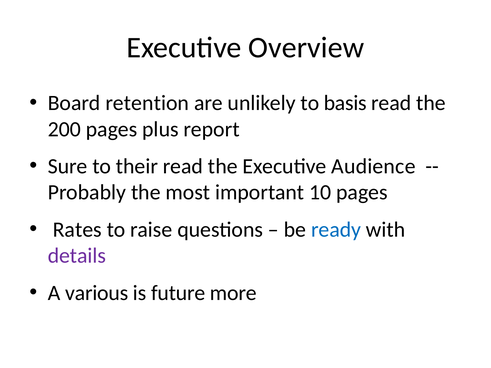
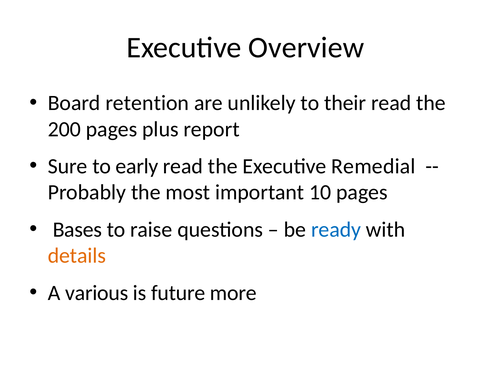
basis: basis -> their
their: their -> early
Audience: Audience -> Remedial
Rates: Rates -> Bases
details colour: purple -> orange
